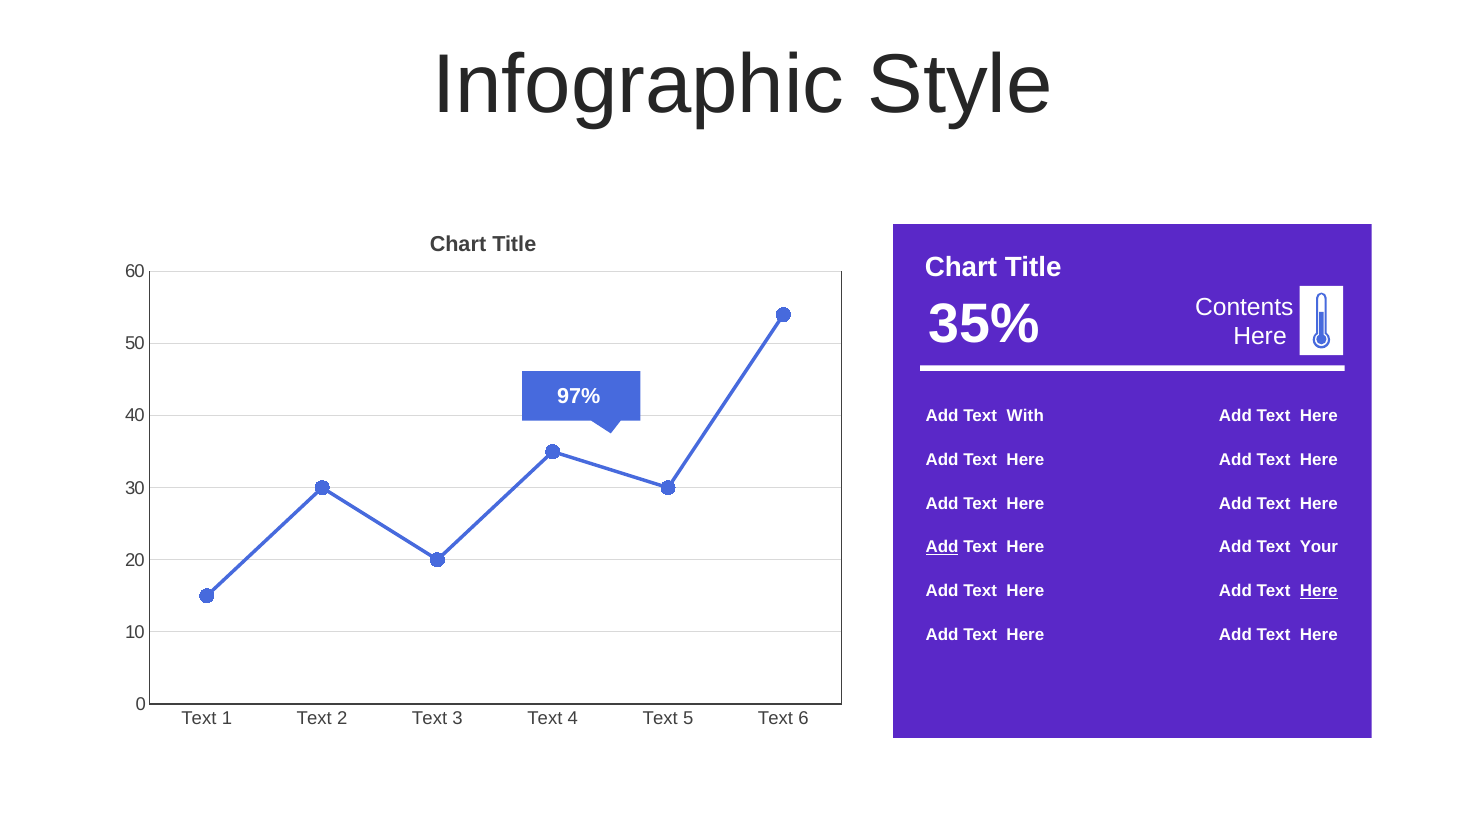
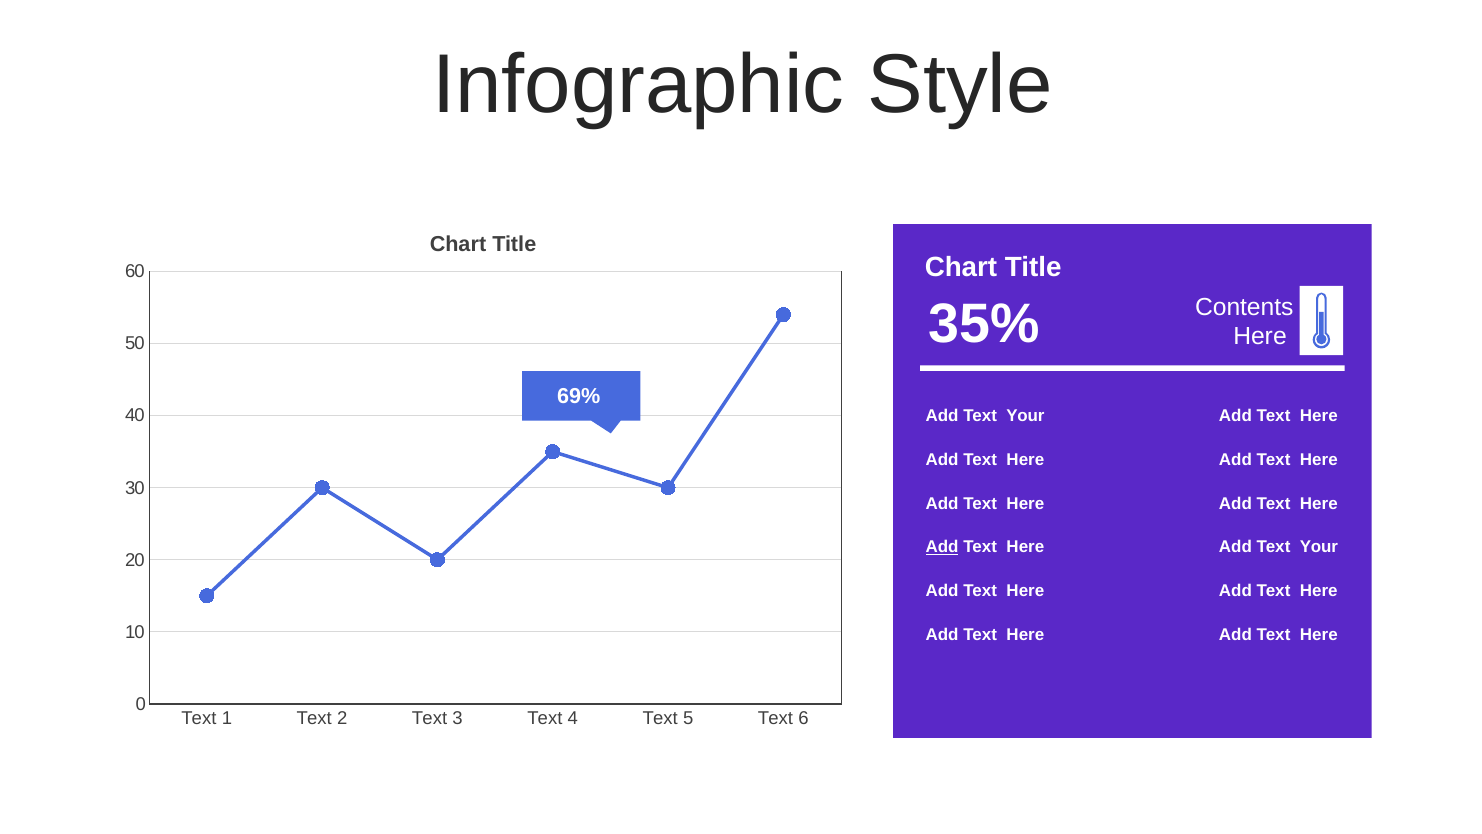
97%: 97% -> 69%
With at (1025, 416): With -> Your
Here at (1319, 591) underline: present -> none
